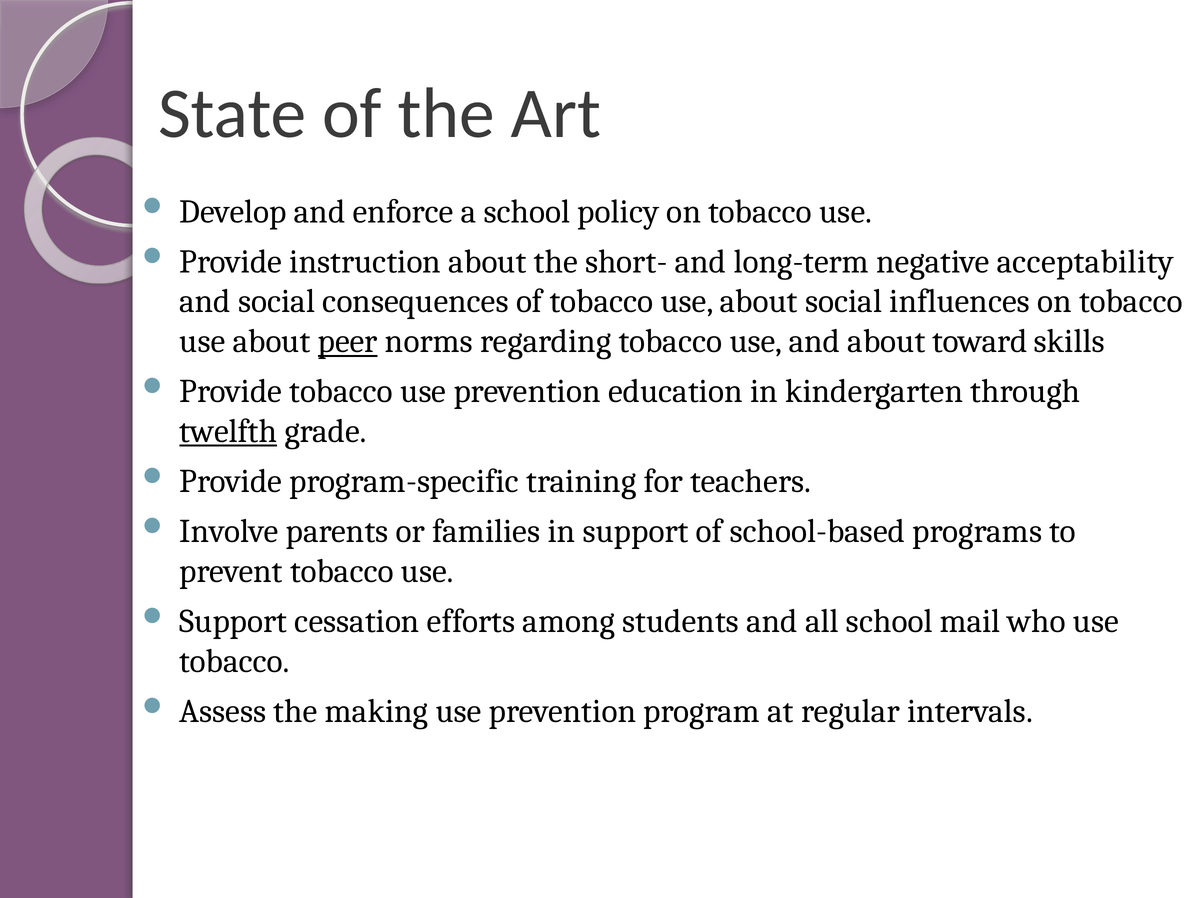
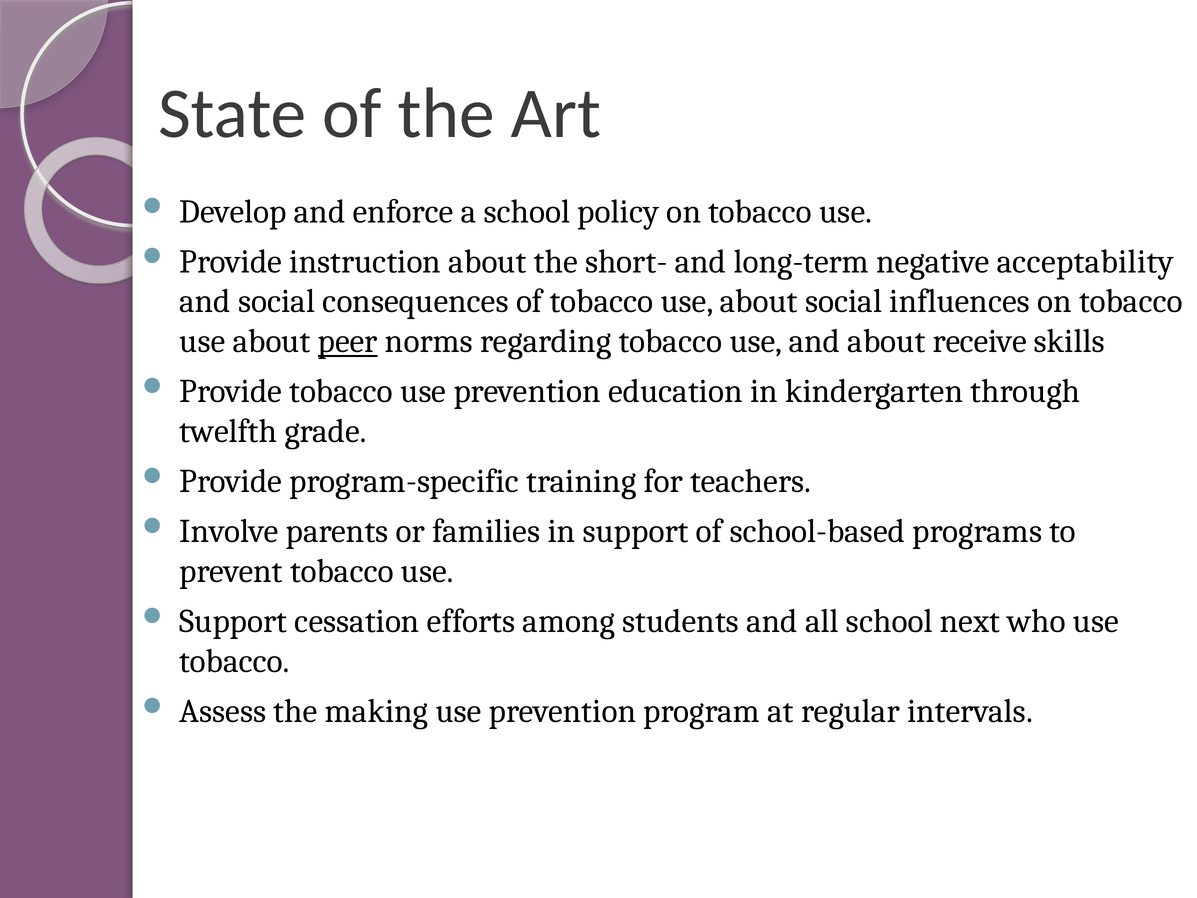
toward: toward -> receive
twelfth underline: present -> none
mail: mail -> next
